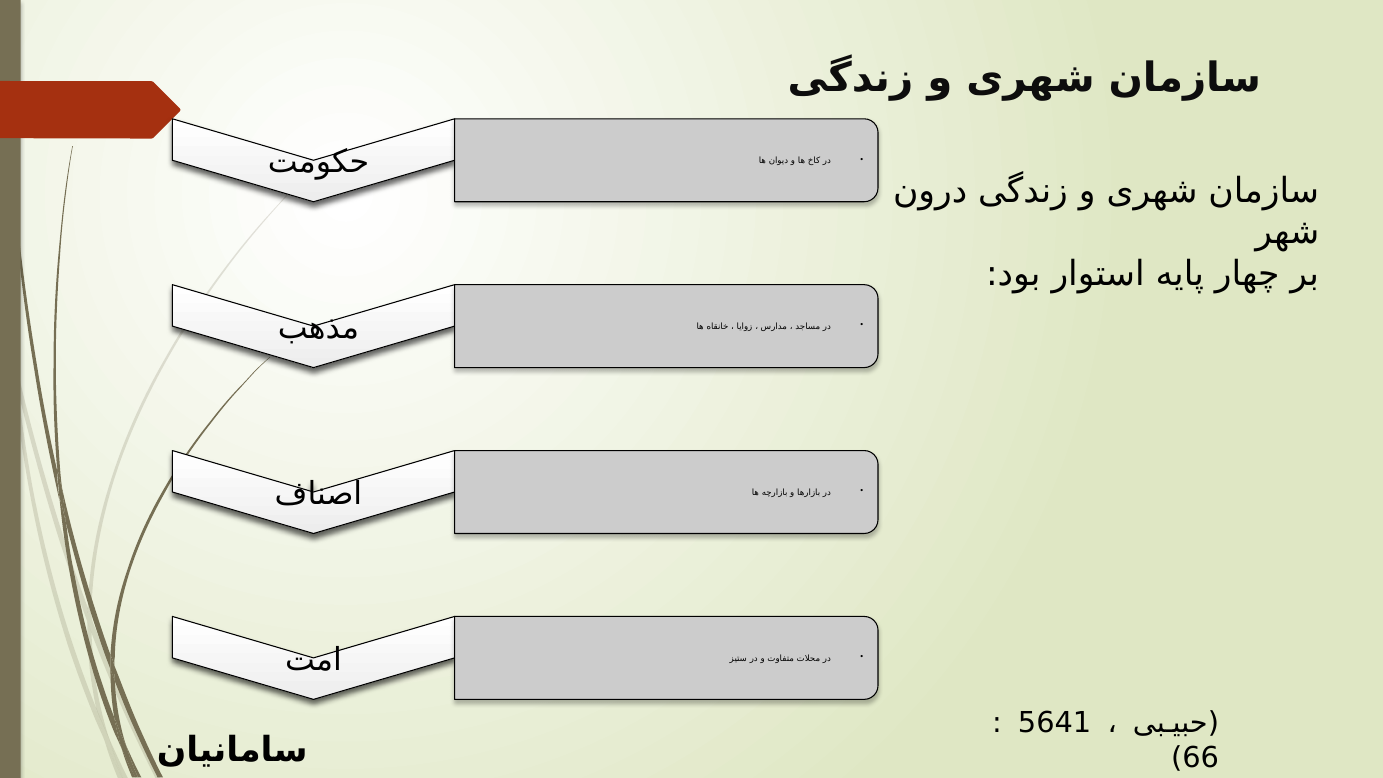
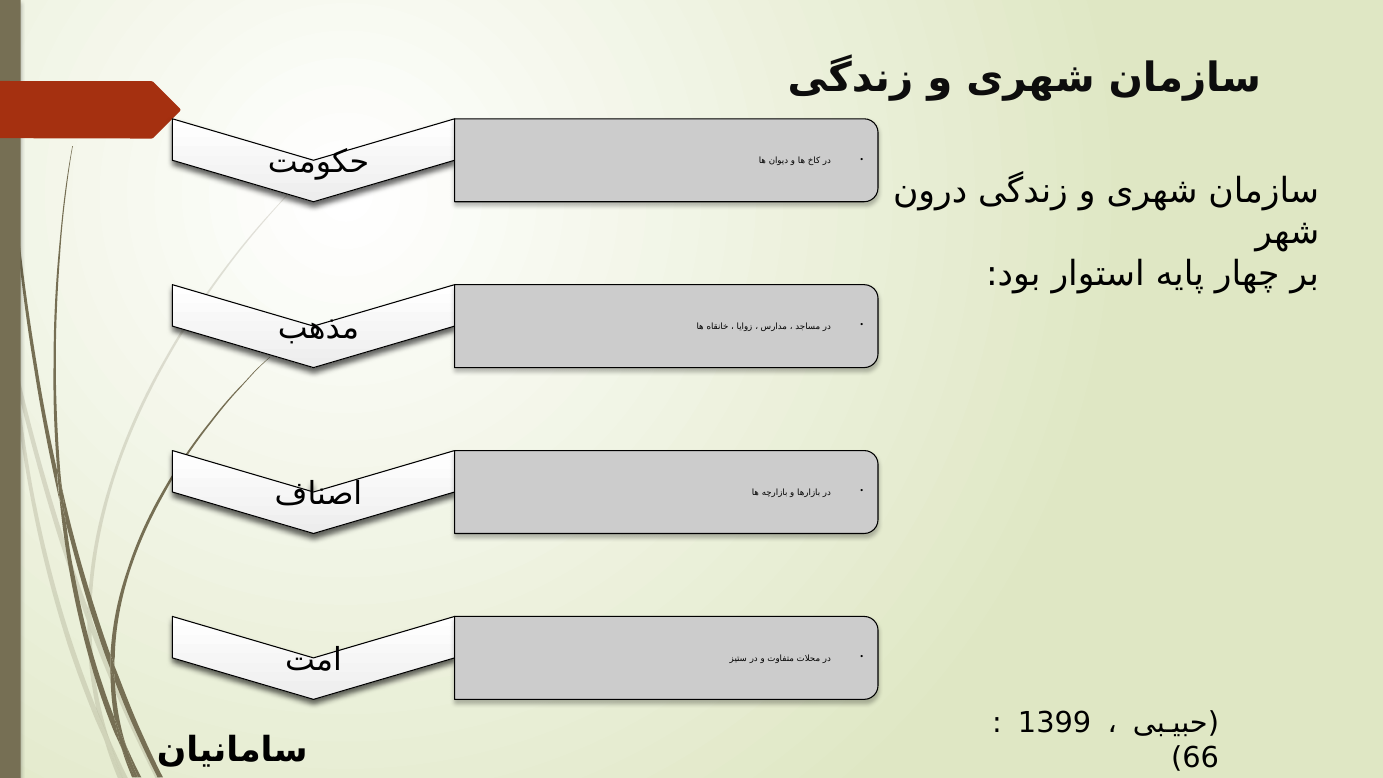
5641: 5641 -> 1399
